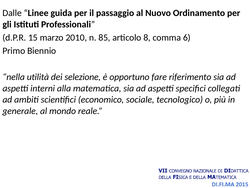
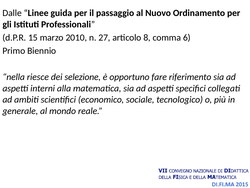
85: 85 -> 27
utilità: utilità -> riesce
